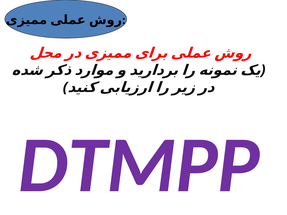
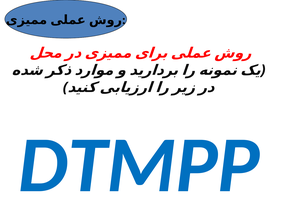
DTMPP colour: purple -> blue
